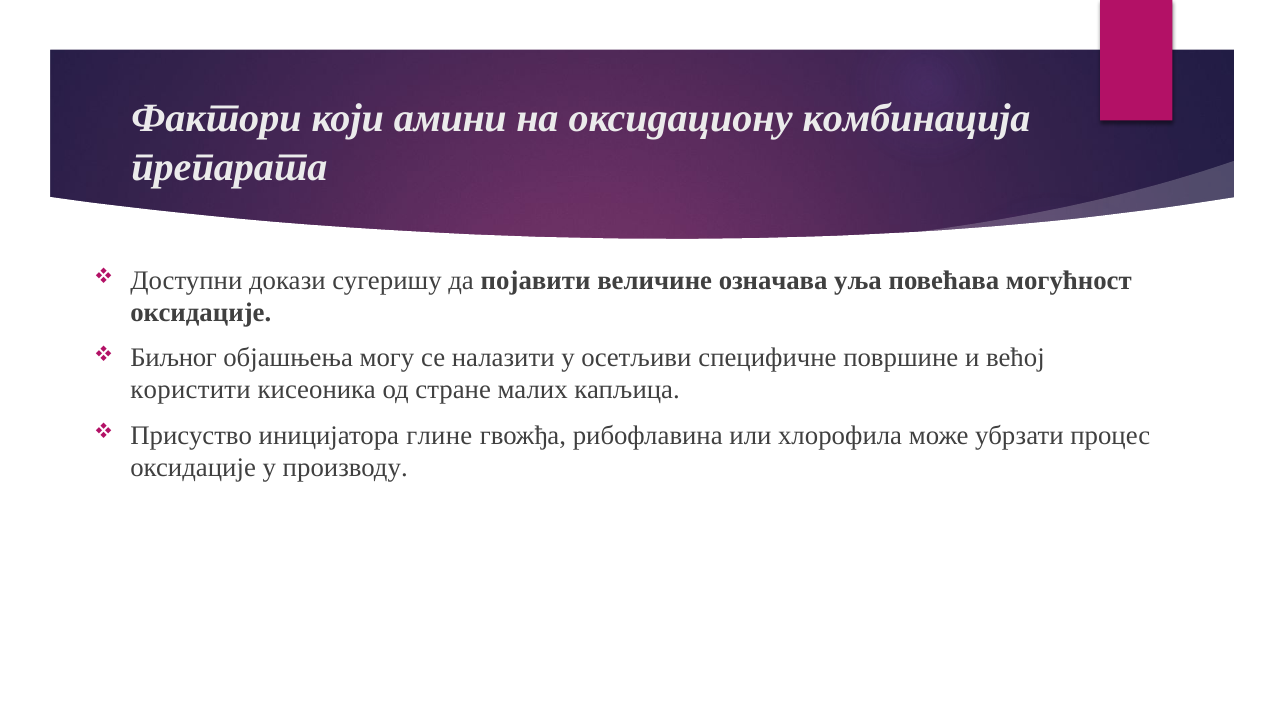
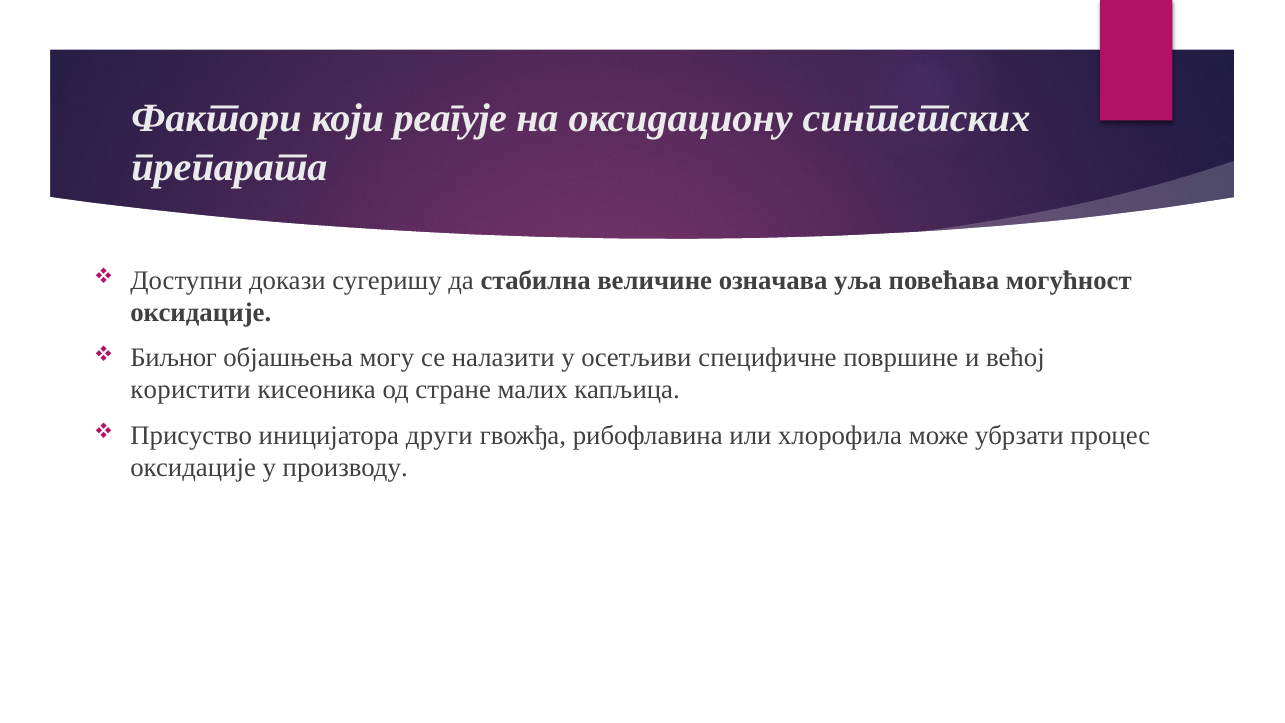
амини: амини -> реагује
комбинација: комбинација -> синтетских
појавити: појавити -> стабилна
глине: глине -> други
